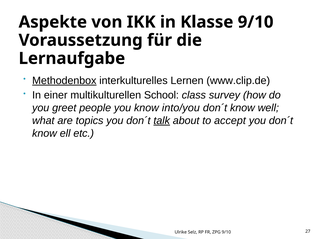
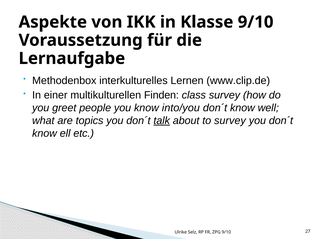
Methodenbox underline: present -> none
School: School -> Finden
to accept: accept -> survey
